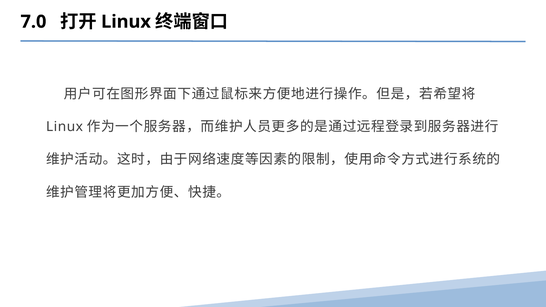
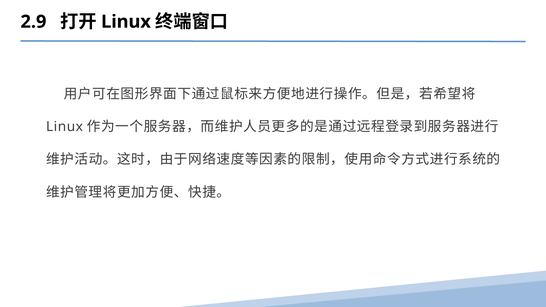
7.0: 7.0 -> 2.9
